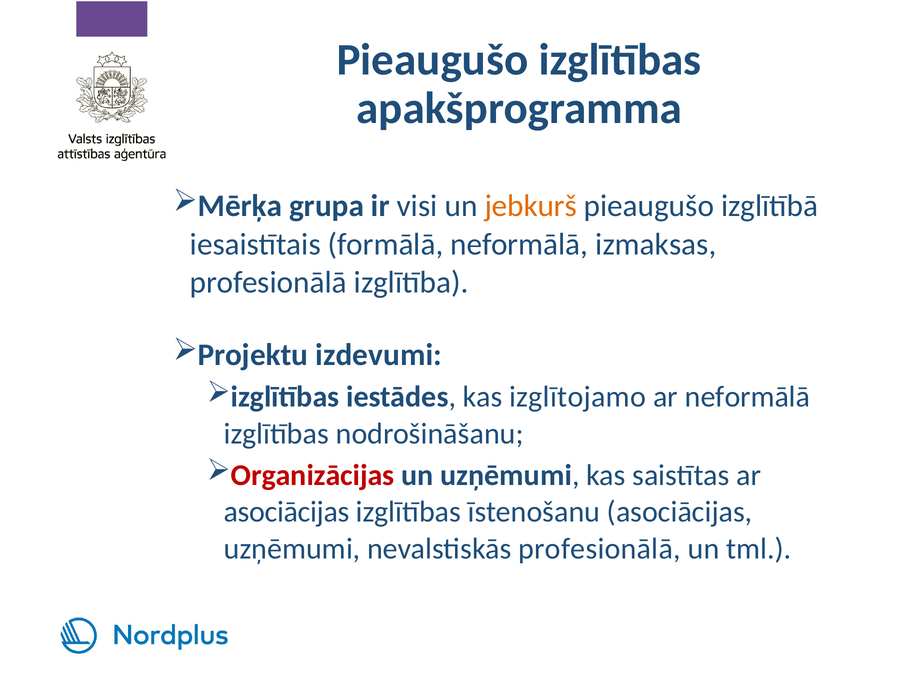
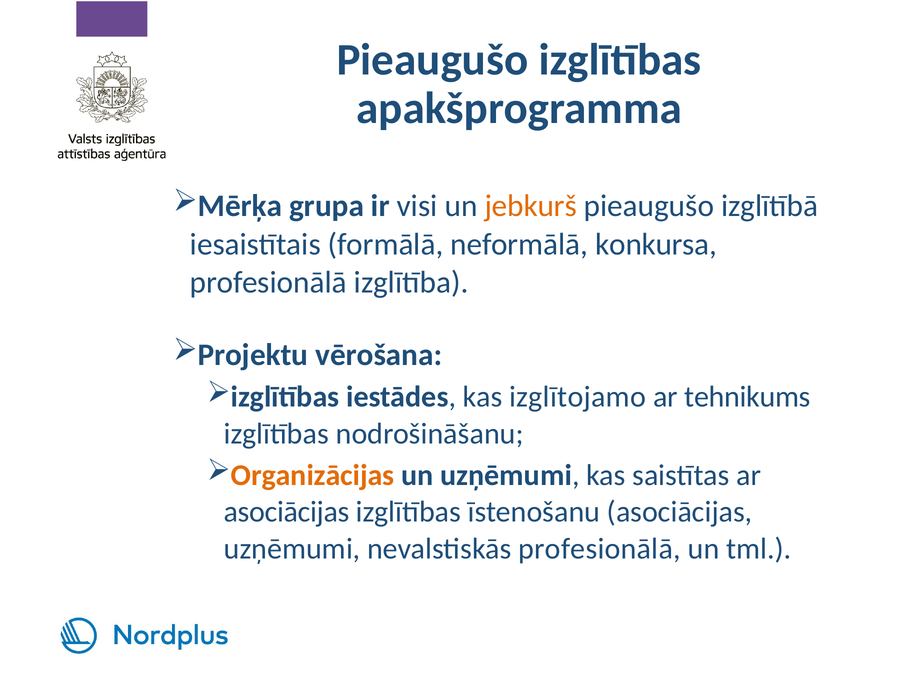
izmaksas: izmaksas -> konkursa
izdevumi: izdevumi -> vērošana
ar neformālā: neformālā -> tehnikums
Organizācijas colour: red -> orange
